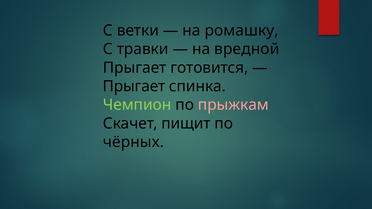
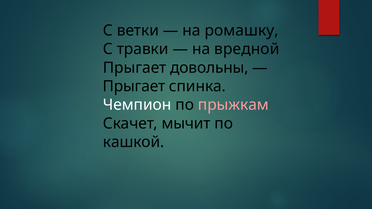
готовится: готовится -> довольны
Чемпион colour: light green -> white
пищит: пищит -> мычит
чёрных: чёрных -> кашкой
